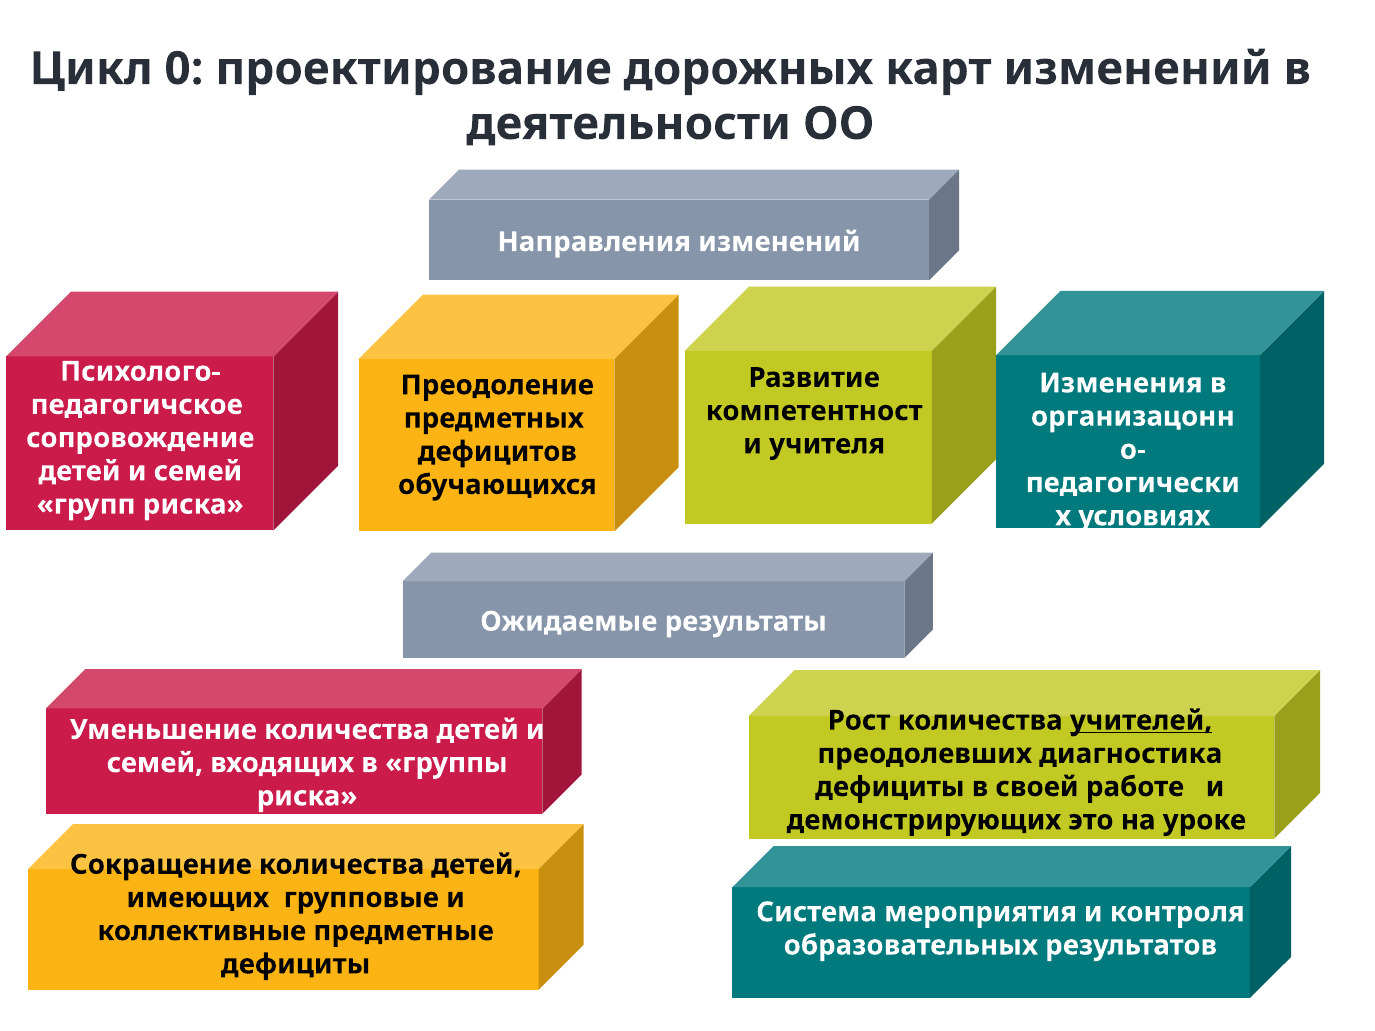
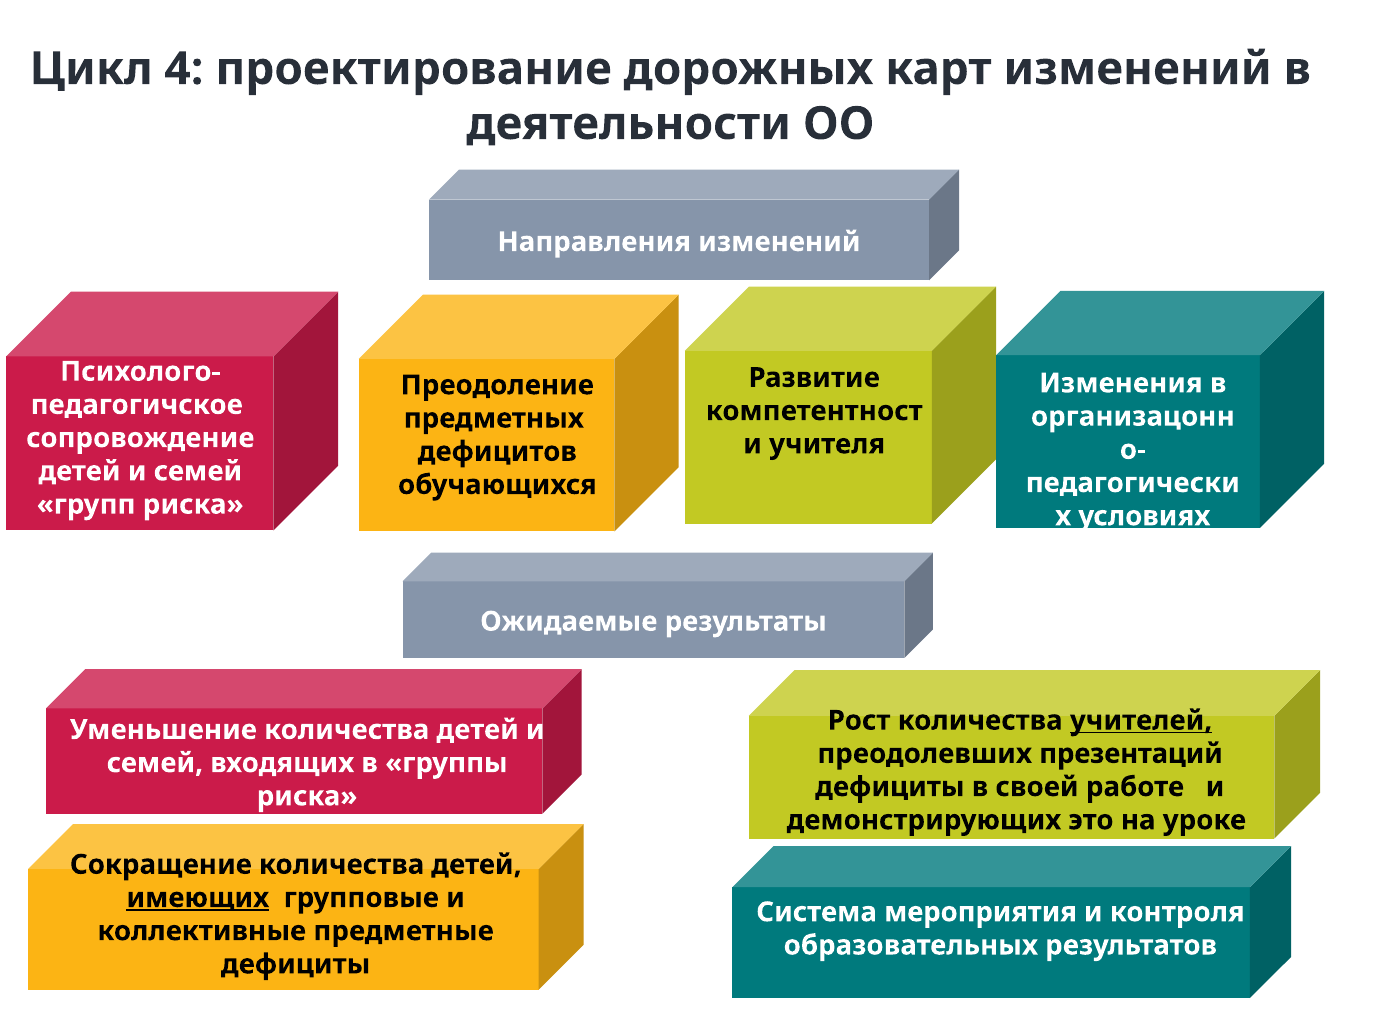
0: 0 -> 4
диагностика: диагностика -> презентаций
имеющих underline: none -> present
